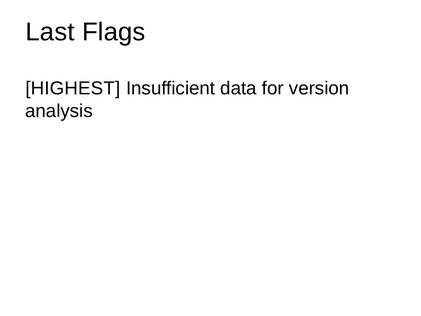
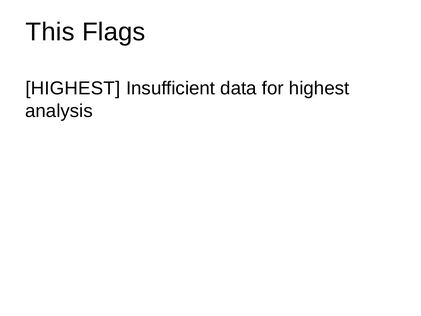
Last: Last -> This
for version: version -> highest
